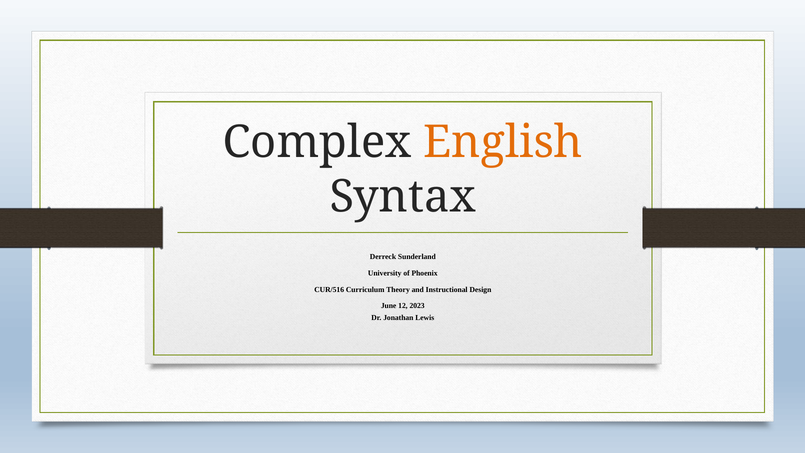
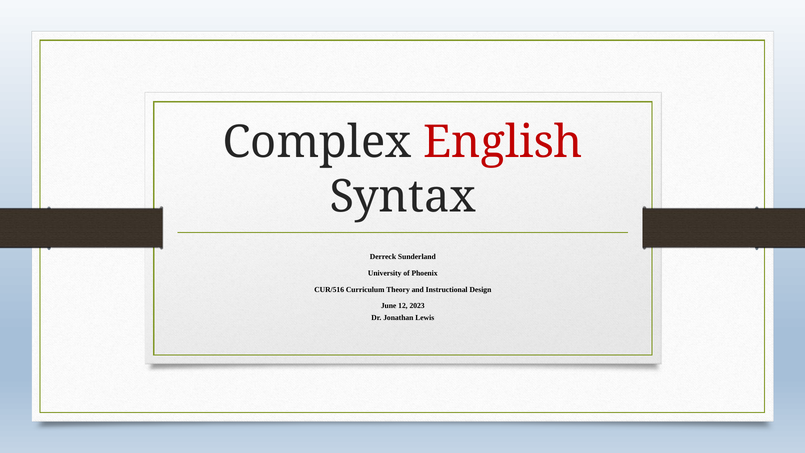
English colour: orange -> red
